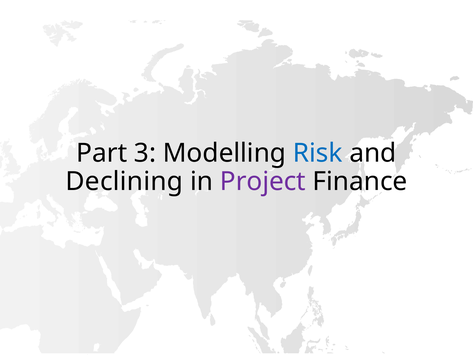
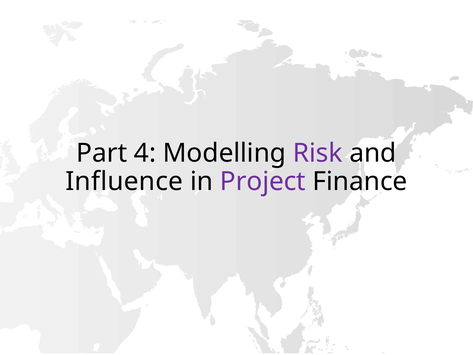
3: 3 -> 4
Risk colour: blue -> purple
Declining: Declining -> Influence
